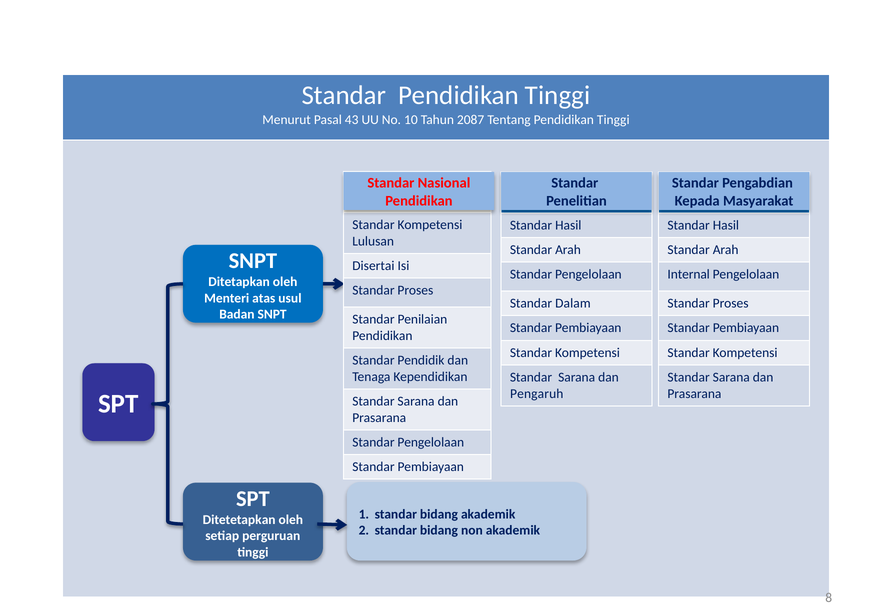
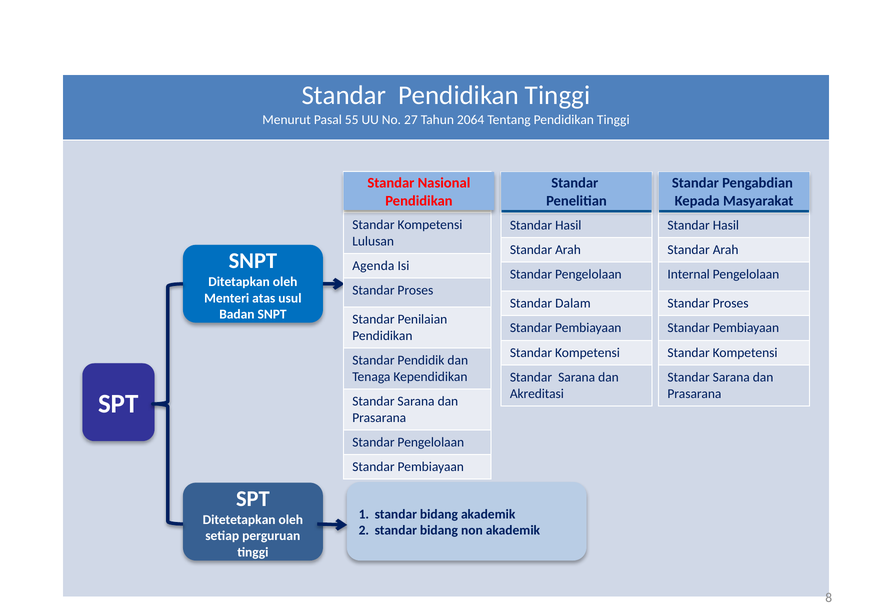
43: 43 -> 55
10: 10 -> 27
2087: 2087 -> 2064
Disertai: Disertai -> Agenda
Pengaruh: Pengaruh -> Akreditasi
